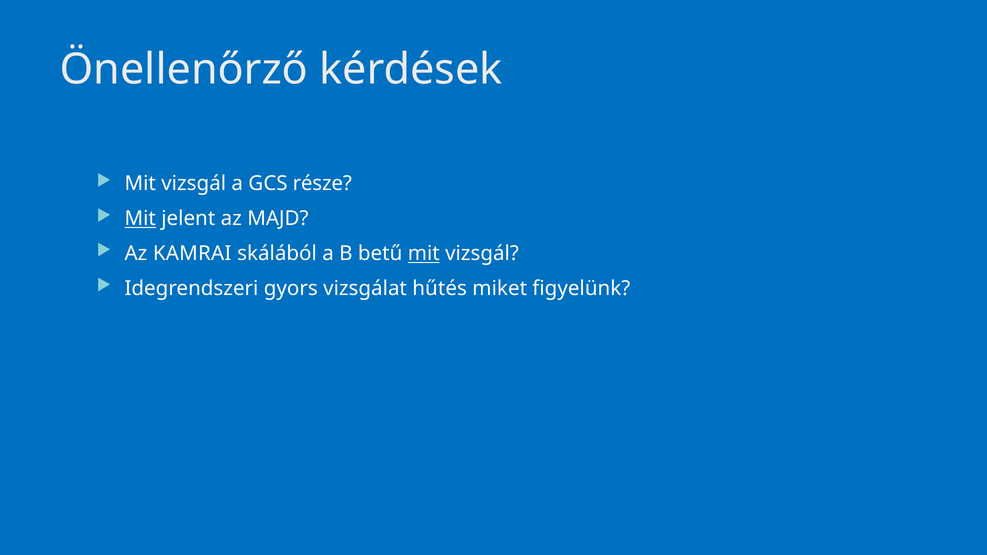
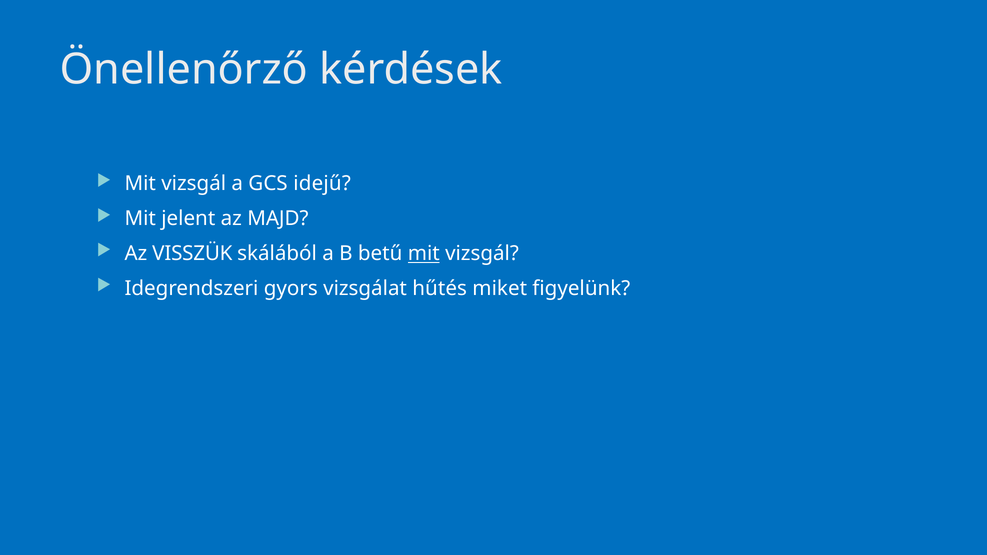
része: része -> idejű
Mit at (140, 219) underline: present -> none
KAMRAI: KAMRAI -> VISSZÜK
